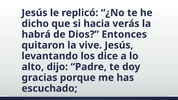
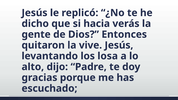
habrá: habrá -> gente
dice: dice -> losa
